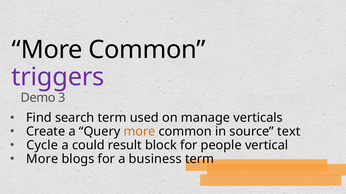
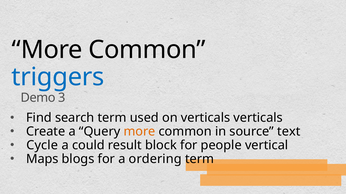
triggers colour: purple -> blue
on manage: manage -> verticals
More at (42, 159): More -> Maps
business: business -> ordering
